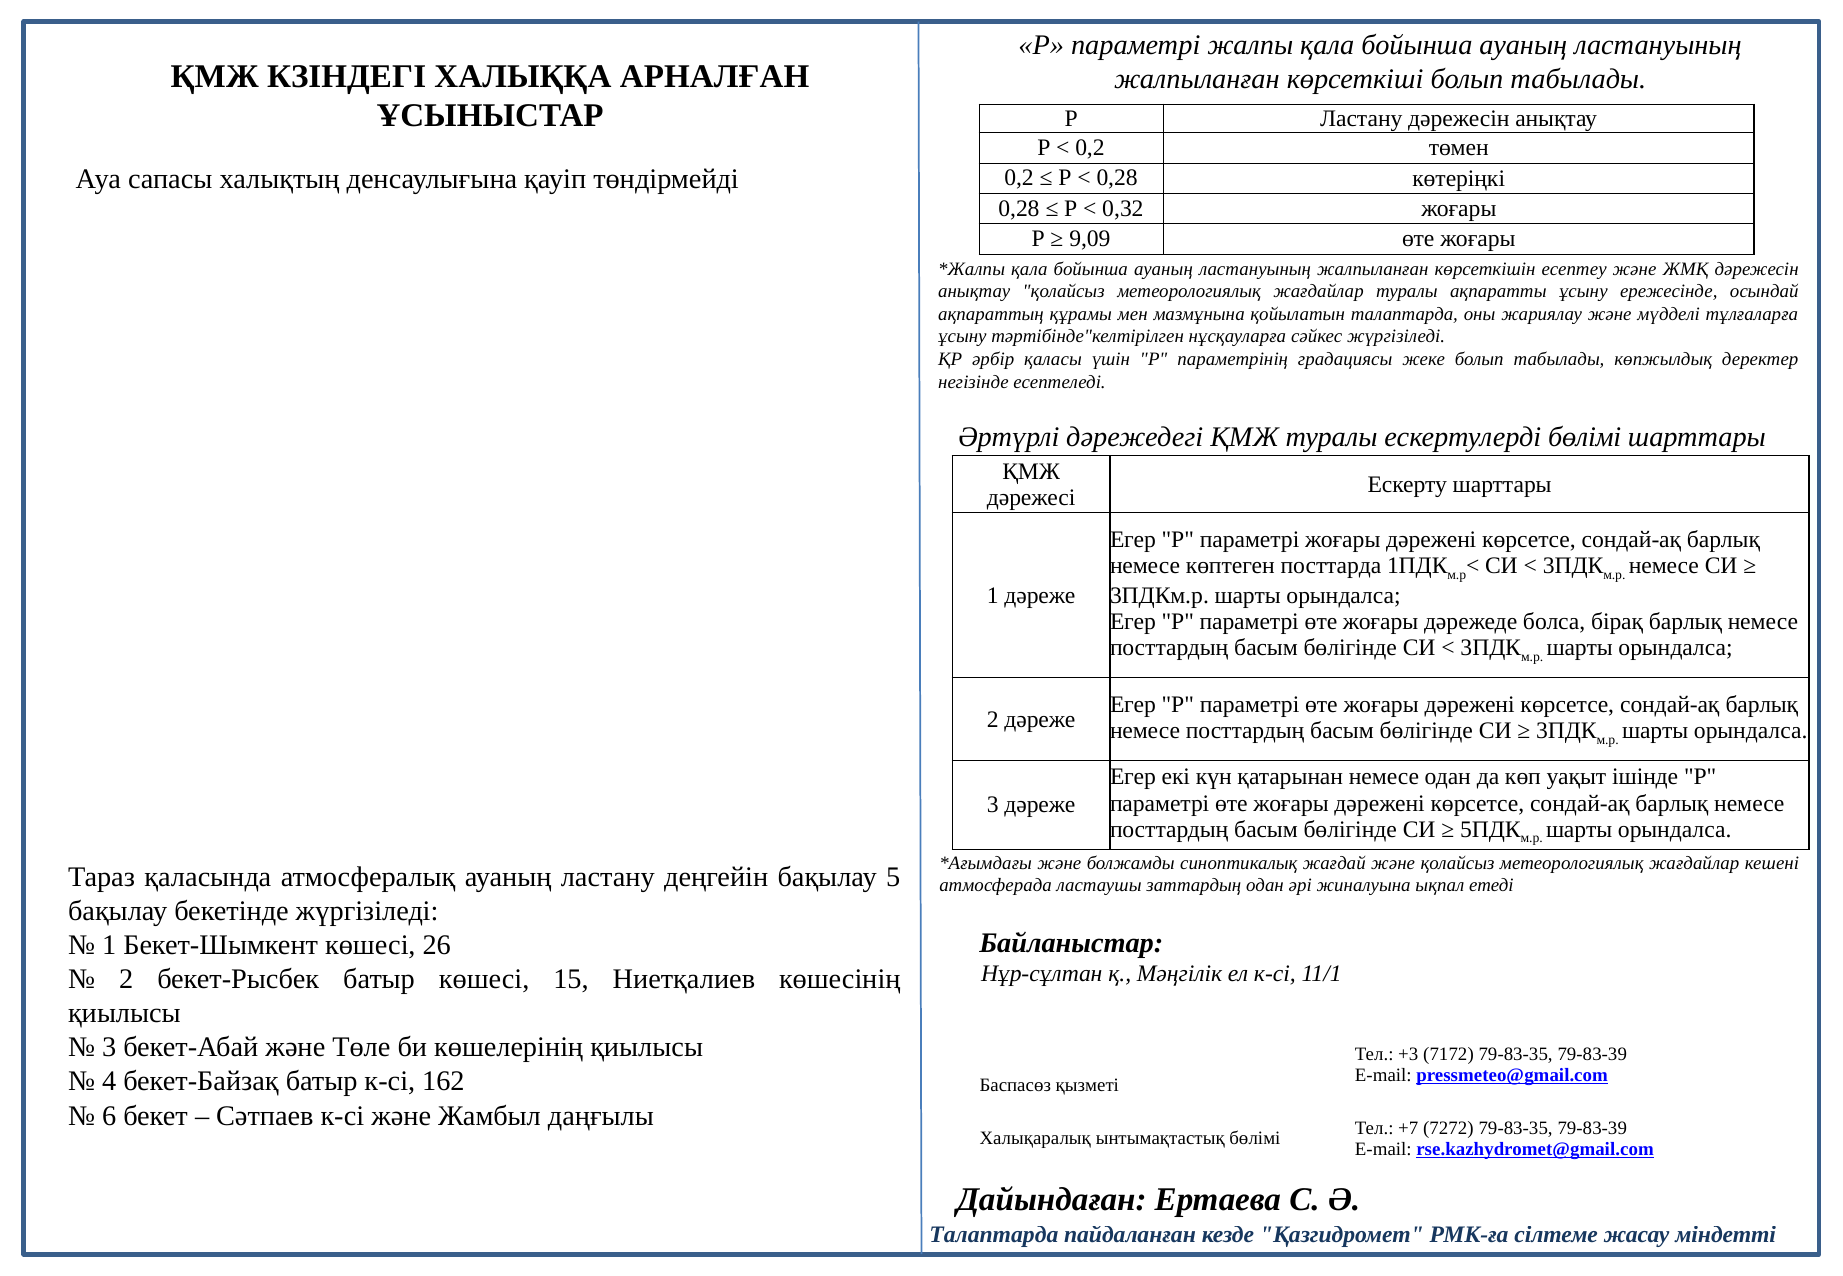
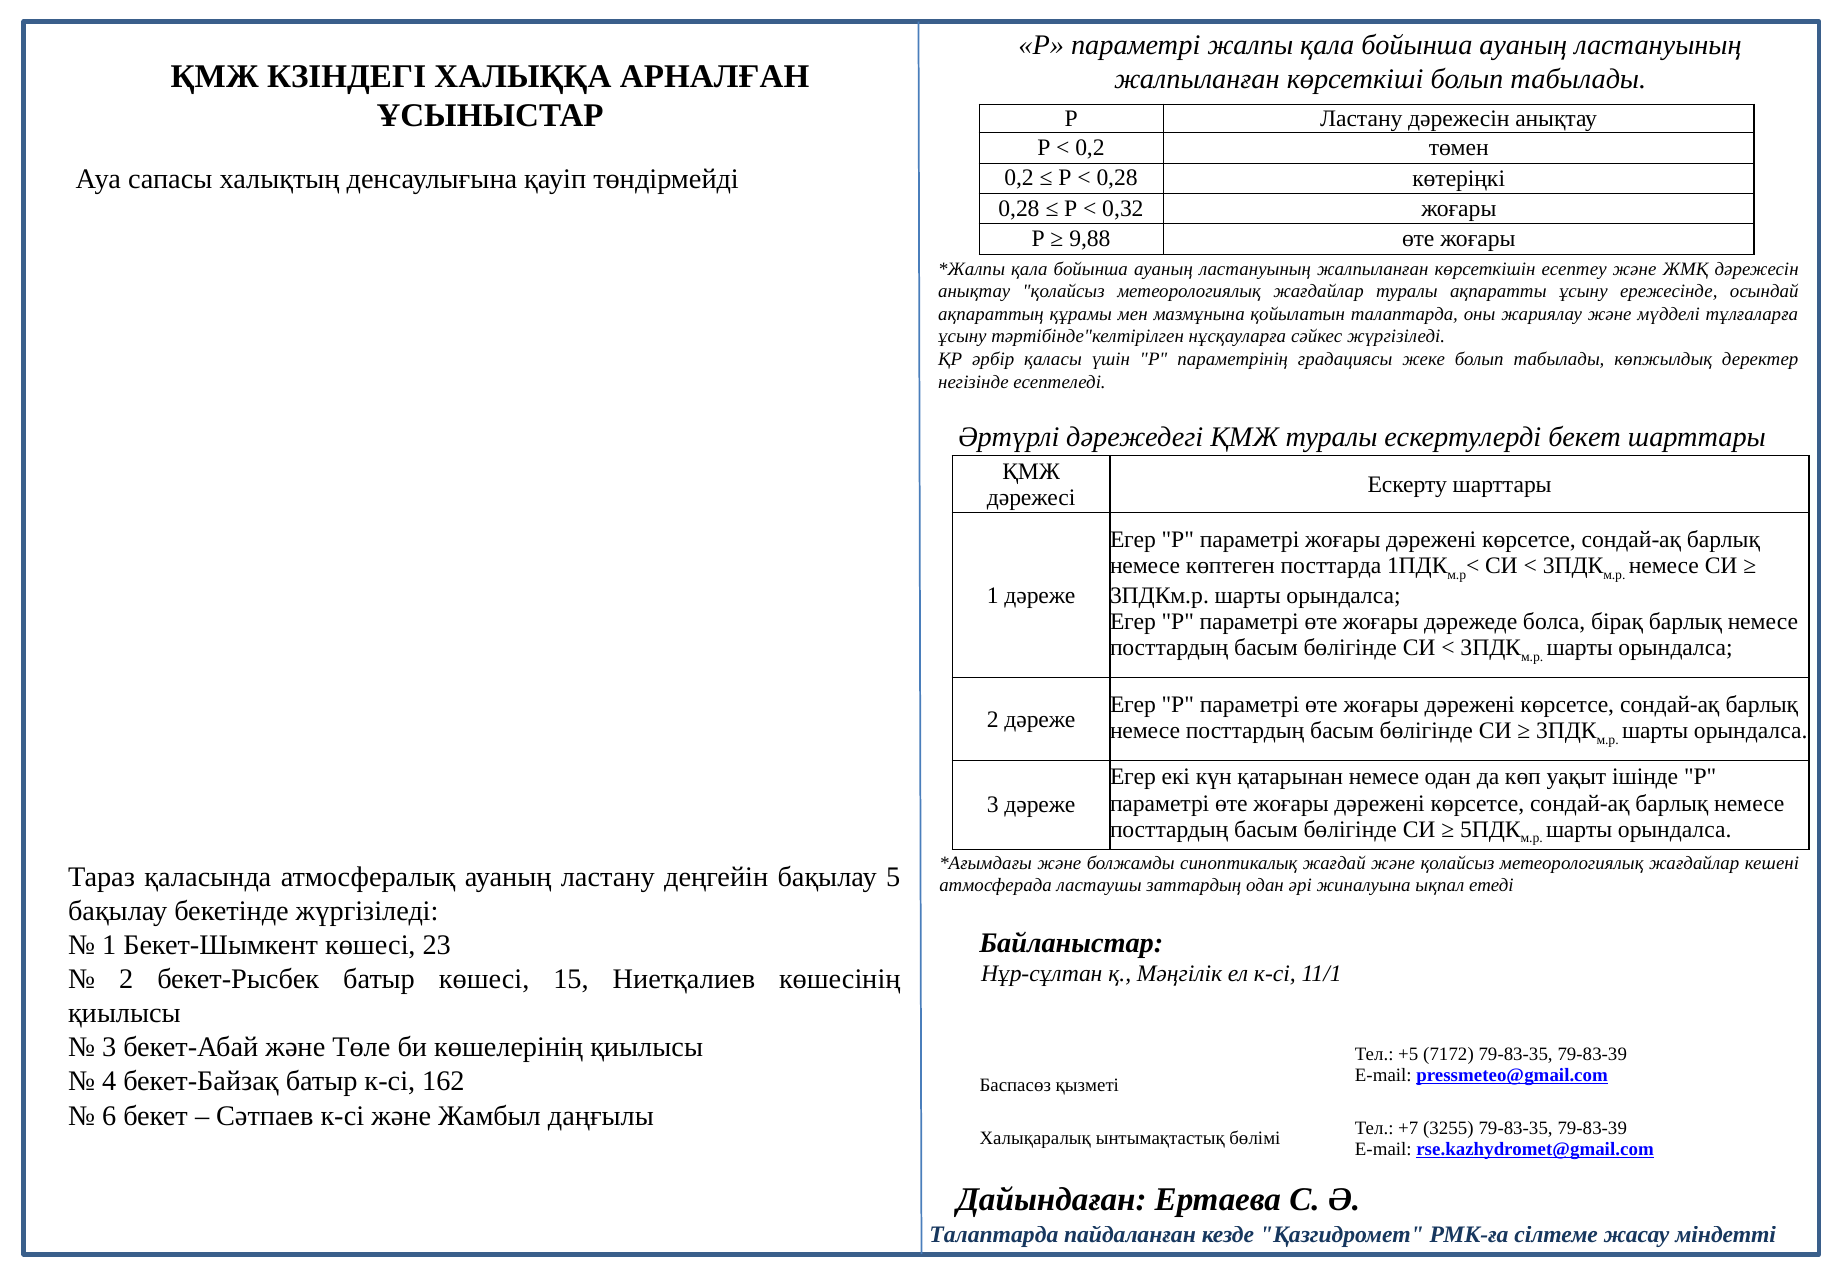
9,09: 9,09 -> 9,88
ескертулерді бөлімі: бөлімі -> бекет
26: 26 -> 23
+3: +3 -> +5
7272: 7272 -> 3255
